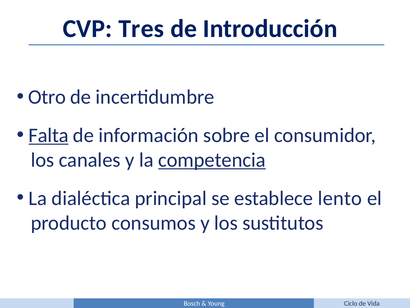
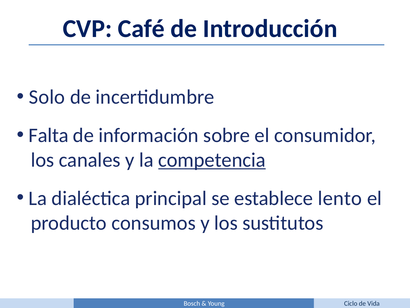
Tres: Tres -> Café
Otro: Otro -> Solo
Falta underline: present -> none
